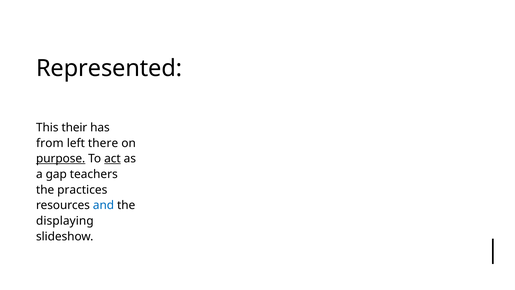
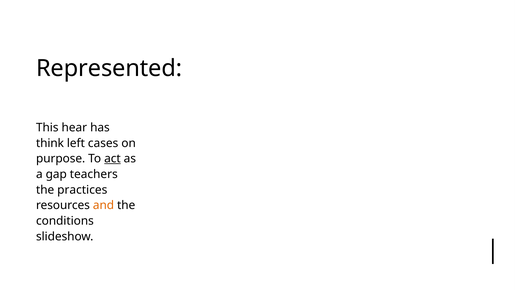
their: their -> hear
from: from -> think
there: there -> cases
purpose underline: present -> none
and colour: blue -> orange
displaying: displaying -> conditions
